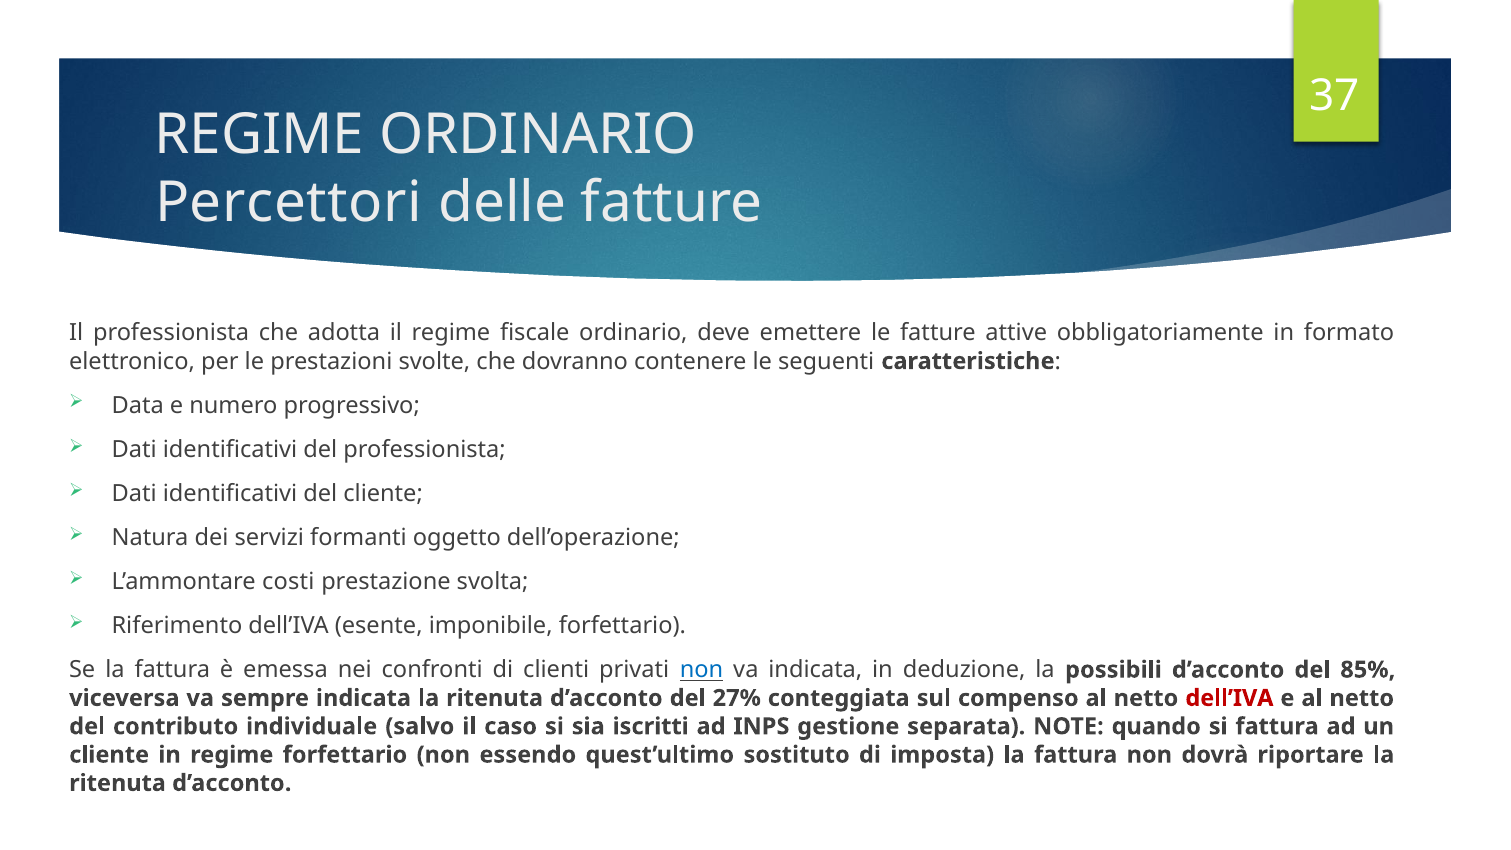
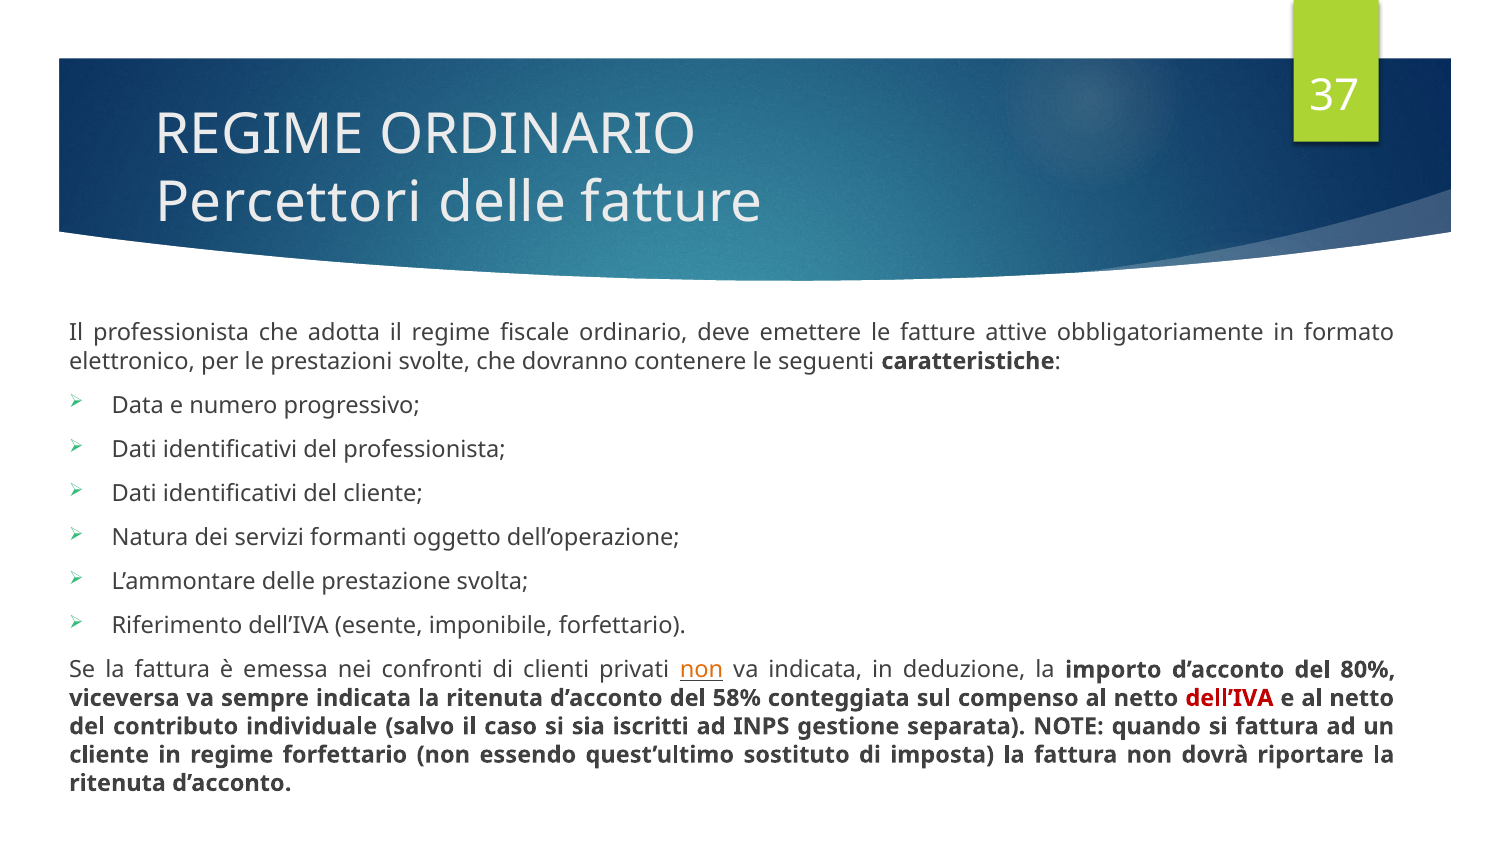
L’ammontare costi: costi -> delle
non at (702, 670) colour: blue -> orange
possibili: possibili -> importo
85%: 85% -> 80%
27%: 27% -> 58%
